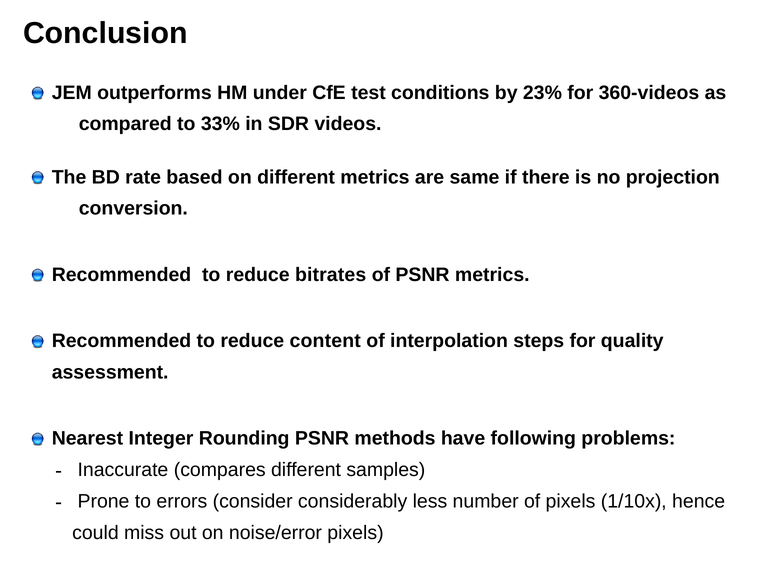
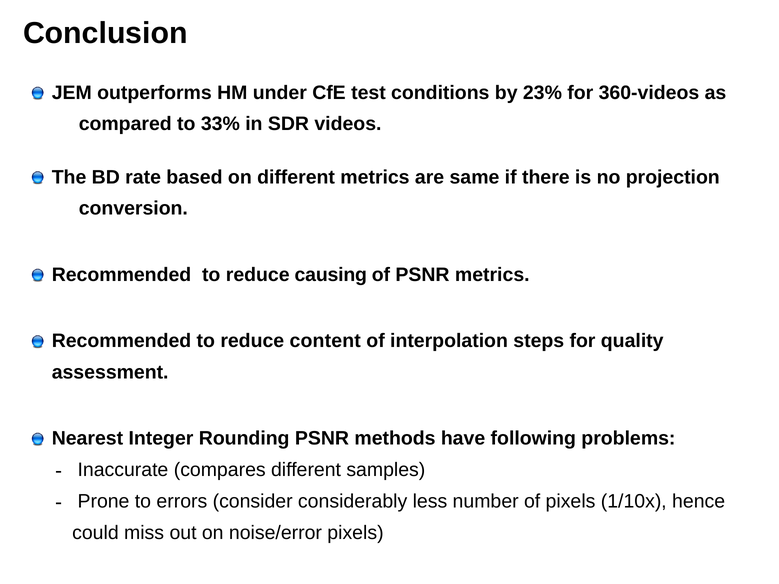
bitrates: bitrates -> causing
